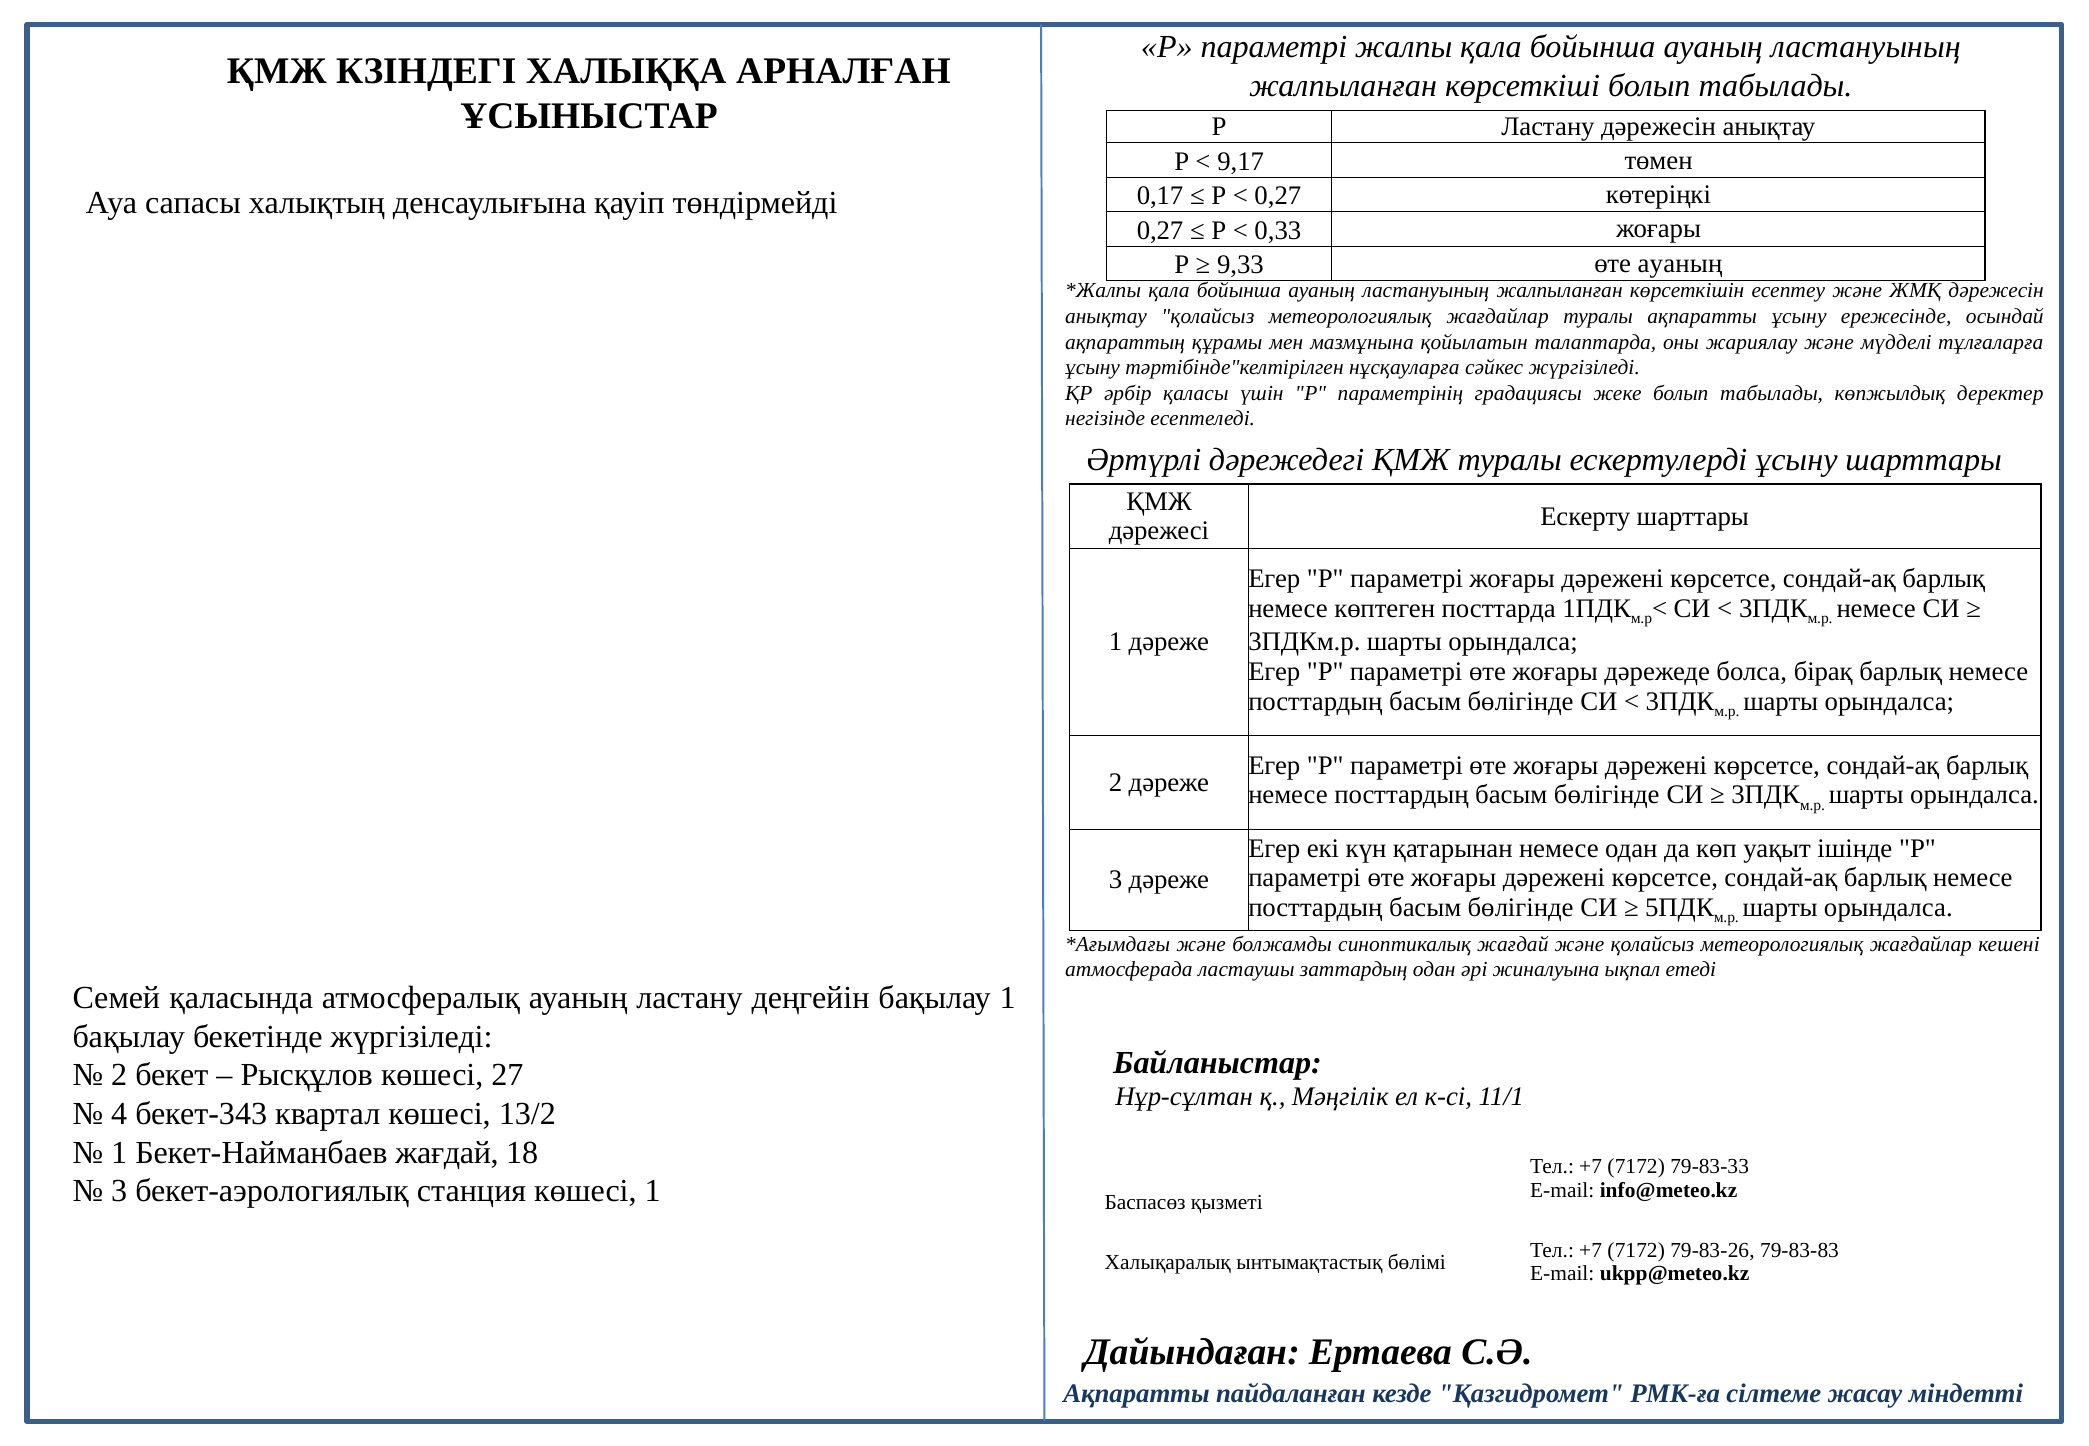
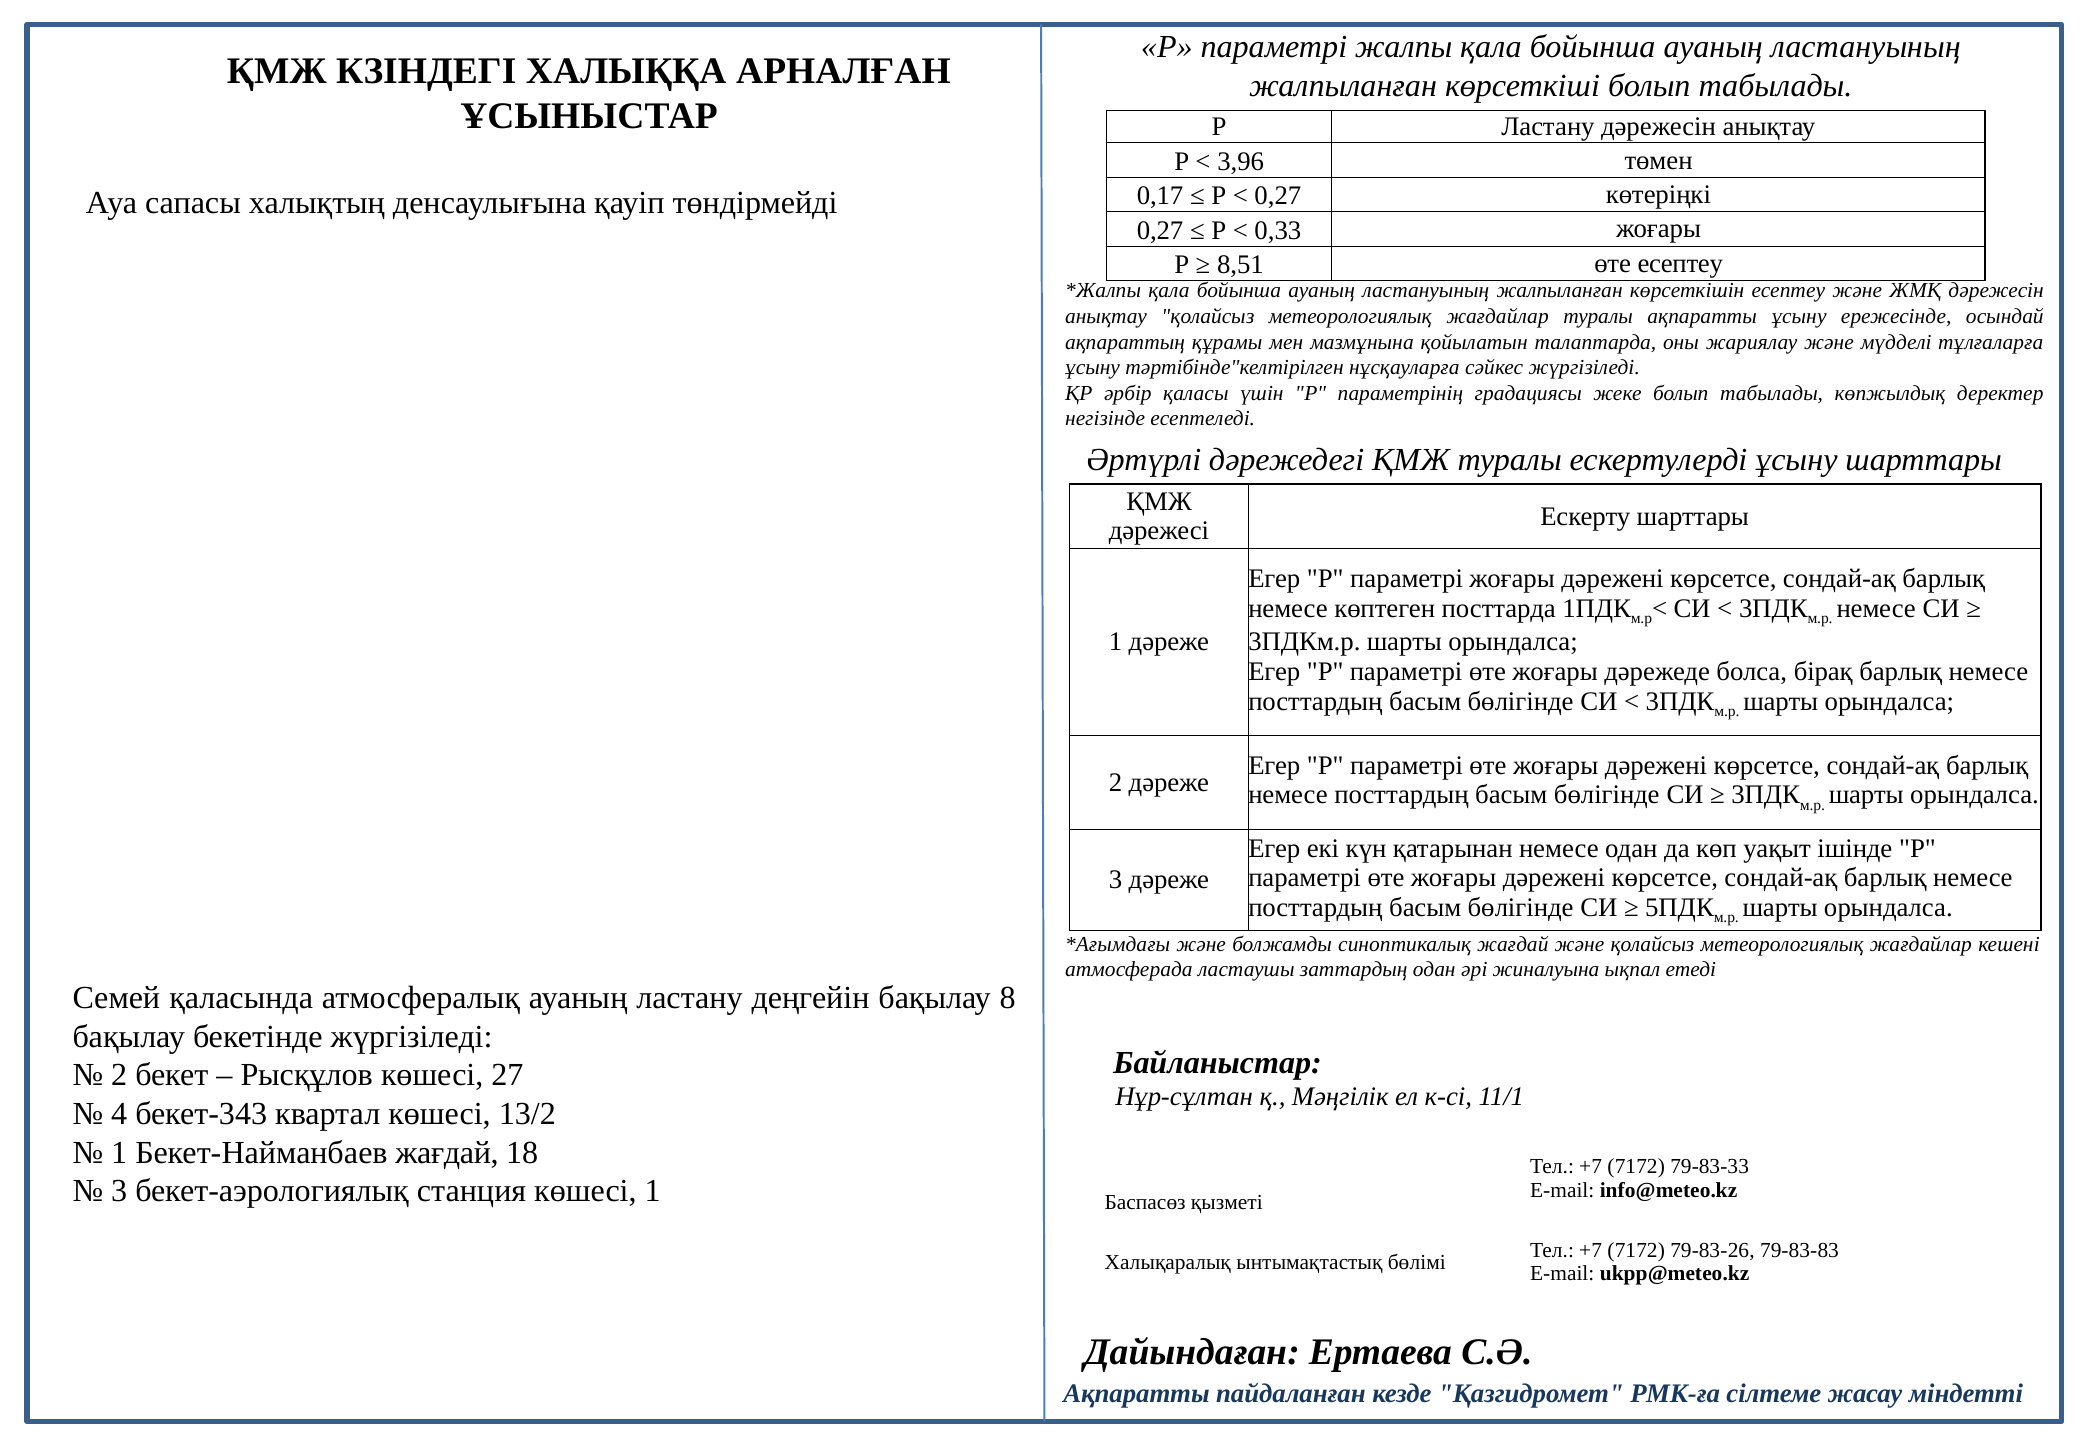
9,17: 9,17 -> 3,96
9,33: 9,33 -> 8,51
өте ауаның: ауаның -> есептеу
бақылау 1: 1 -> 8
